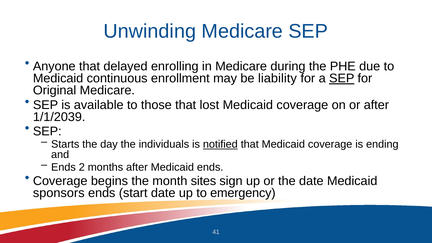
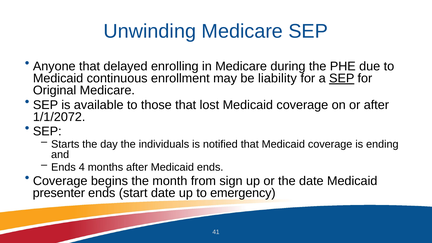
1/1/2039: 1/1/2039 -> 1/1/2072
notified underline: present -> none
2: 2 -> 4
sites: sites -> from
sponsors: sponsors -> presenter
